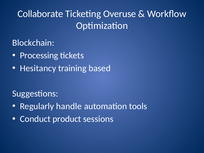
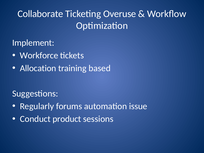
Blockchain: Blockchain -> Implement
Processing: Processing -> Workforce
Hesitancy: Hesitancy -> Allocation
handle: handle -> forums
tools: tools -> issue
